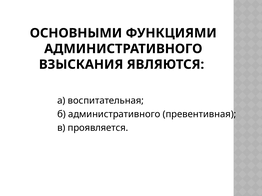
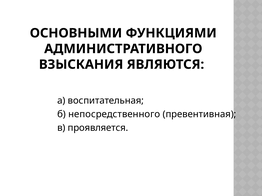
б административного: административного -> непосредственного
